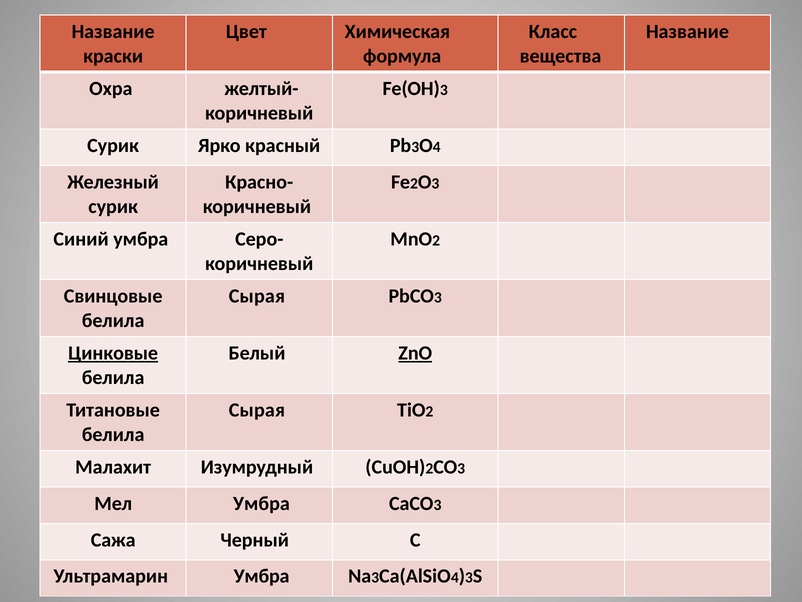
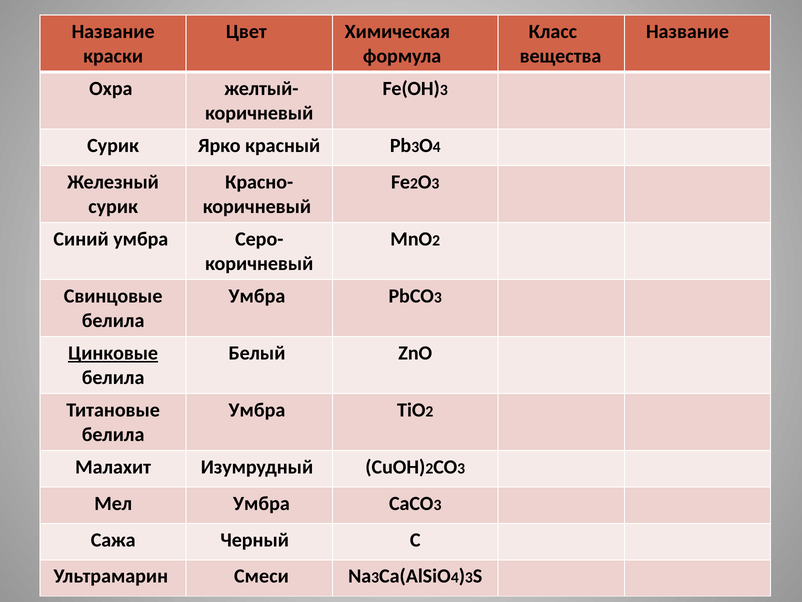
Сырая at (257, 296): Сырая -> Умбра
ZnO underline: present -> none
Сырая at (257, 410): Сырая -> Умбра
Ультрамарин Умбра: Умбра -> Смеси
